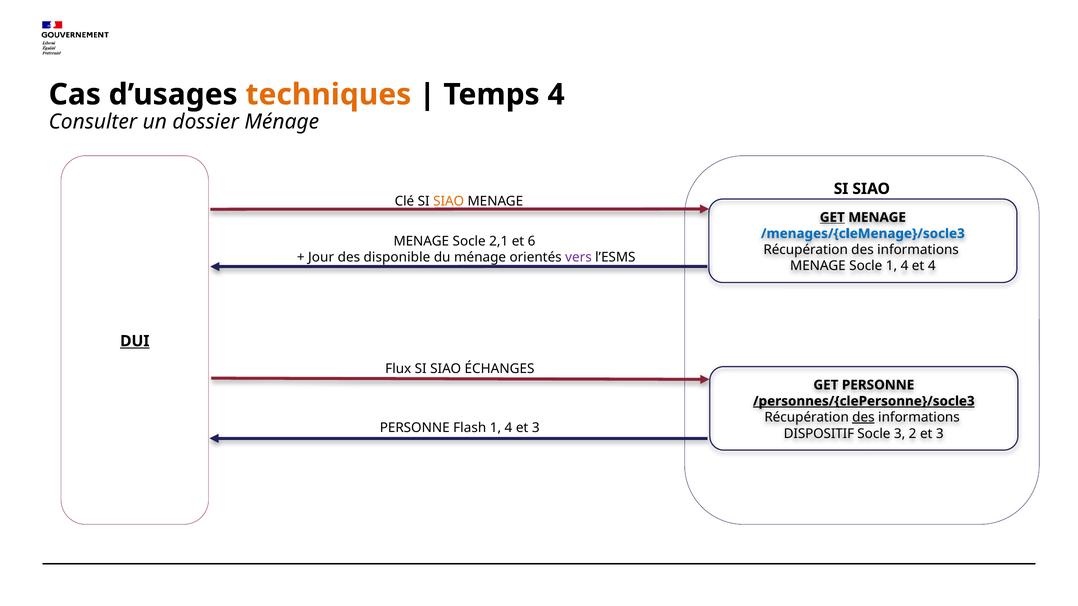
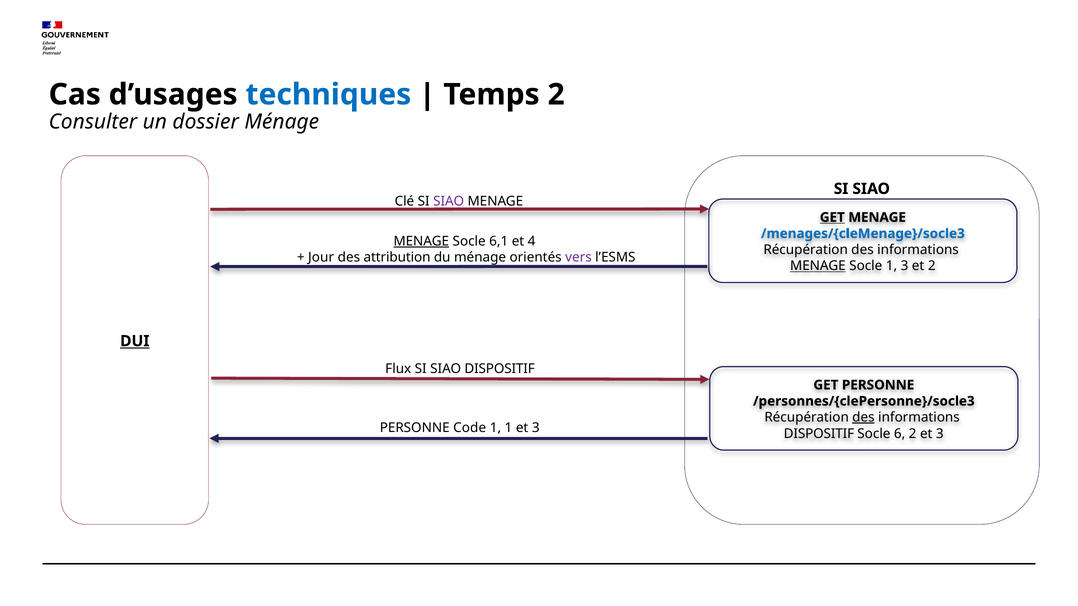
techniques colour: orange -> blue
Temps 4: 4 -> 2
SIAO at (449, 201) colour: orange -> purple
MENAGE at (421, 241) underline: none -> present
2,1: 2,1 -> 6,1
6: 6 -> 4
disponible: disponible -> attribution
MENAGE at (818, 266) underline: none -> present
Socle 1 4: 4 -> 3
et 4: 4 -> 2
SIAO ÉCHANGES: ÉCHANGES -> DISPOSITIF
/personnes/{clePersonne}/socle3 underline: present -> none
Flash: Flash -> Code
4 at (508, 428): 4 -> 1
Socle 3: 3 -> 6
